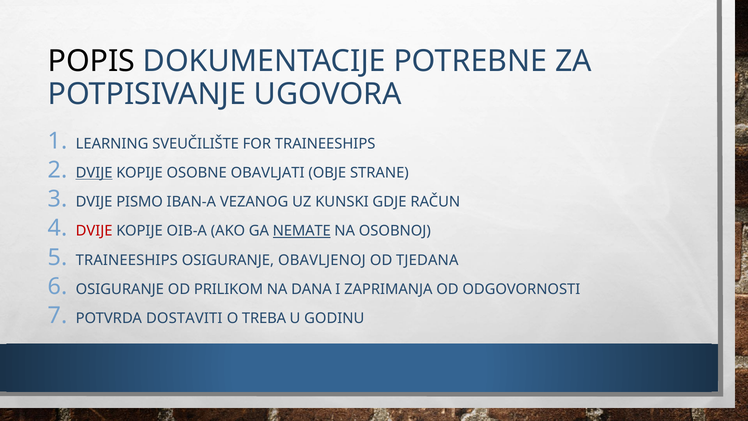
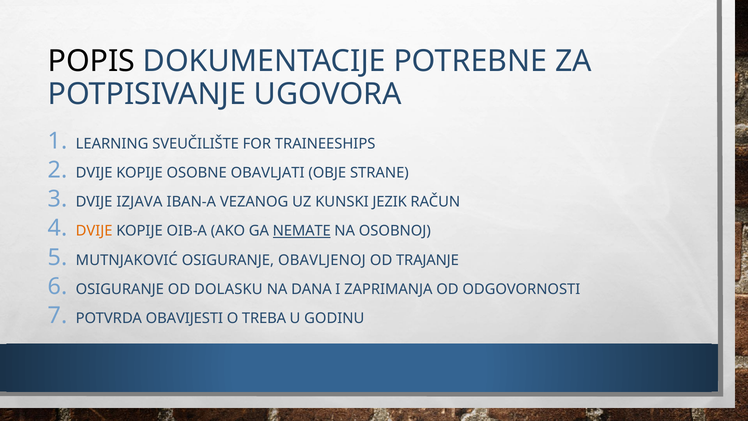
DVIJE at (94, 173) underline: present -> none
PISMO: PISMO -> IZJAVA
GDJE: GDJE -> JEZIK
DVIJE at (94, 231) colour: red -> orange
TRAINEESHIPS at (127, 260): TRAINEESHIPS -> MUTNJAKOVIĆ
TJEDANA: TJEDANA -> TRAJANJE
PRILIKOM: PRILIKOM -> DOLASKU
DOSTAVITI: DOSTAVITI -> OBAVIJESTI
